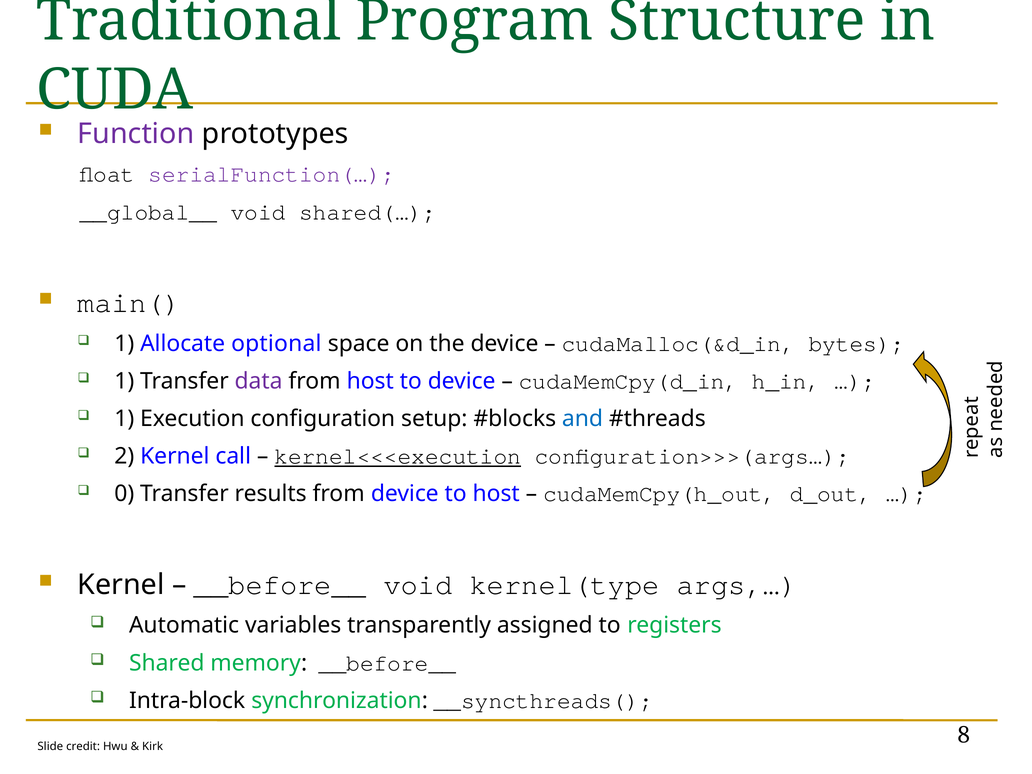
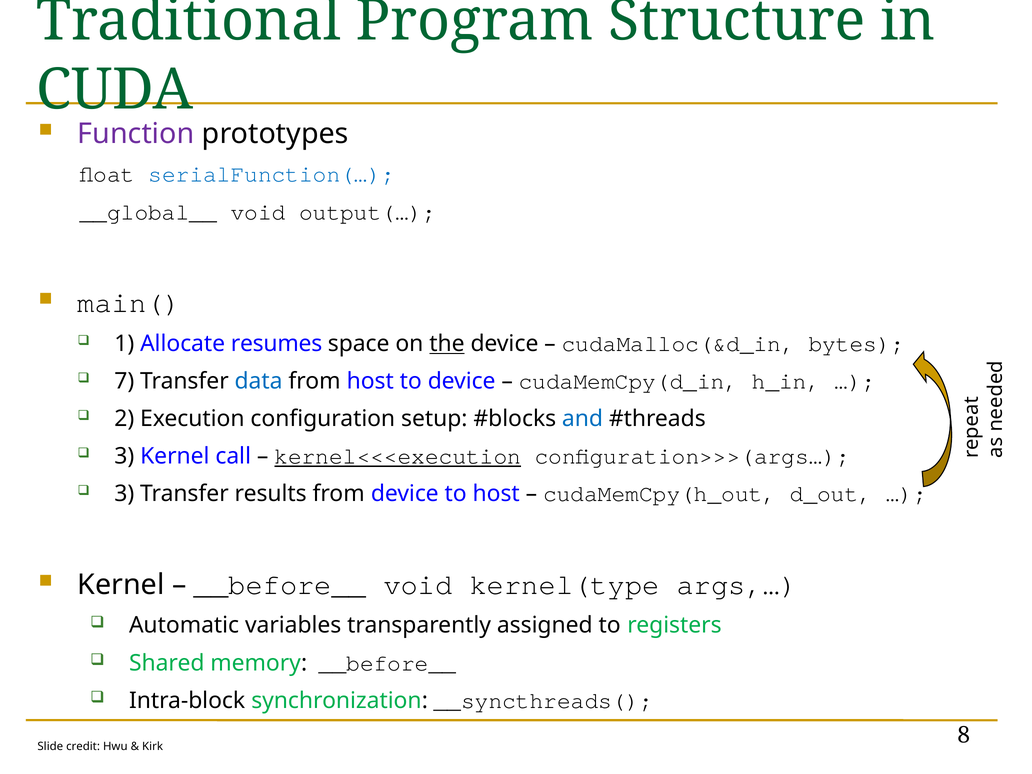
serialFunction(… colour: purple -> blue
shared(…: shared(… -> output(…
optional: optional -> resumes
the underline: none -> present
1 at (124, 381): 1 -> 7
data colour: purple -> blue
1 at (124, 419): 1 -> 2
2 at (124, 456): 2 -> 3
0 at (124, 494): 0 -> 3
